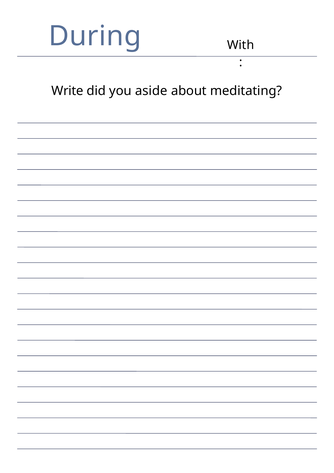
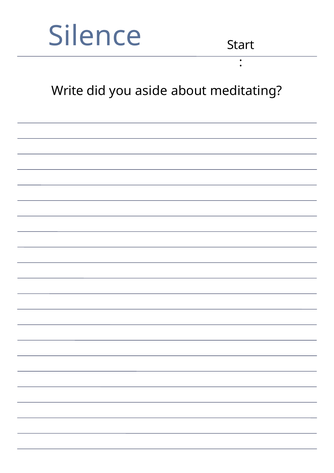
During: During -> Silence
With: With -> Start
